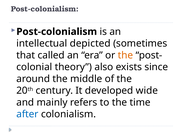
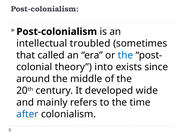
depicted: depicted -> troubled
the at (125, 55) colour: orange -> blue
also: also -> into
